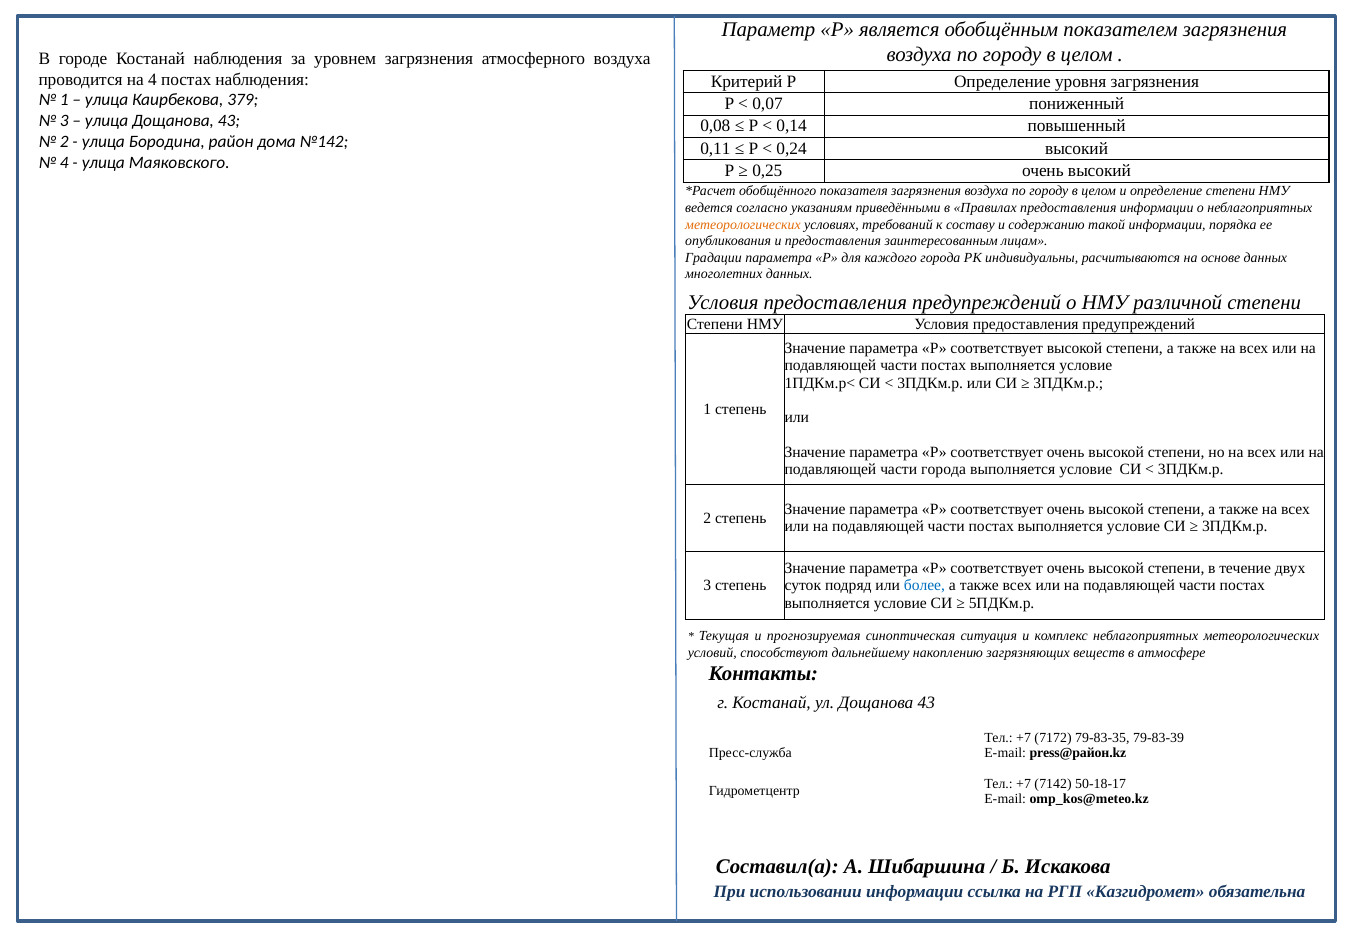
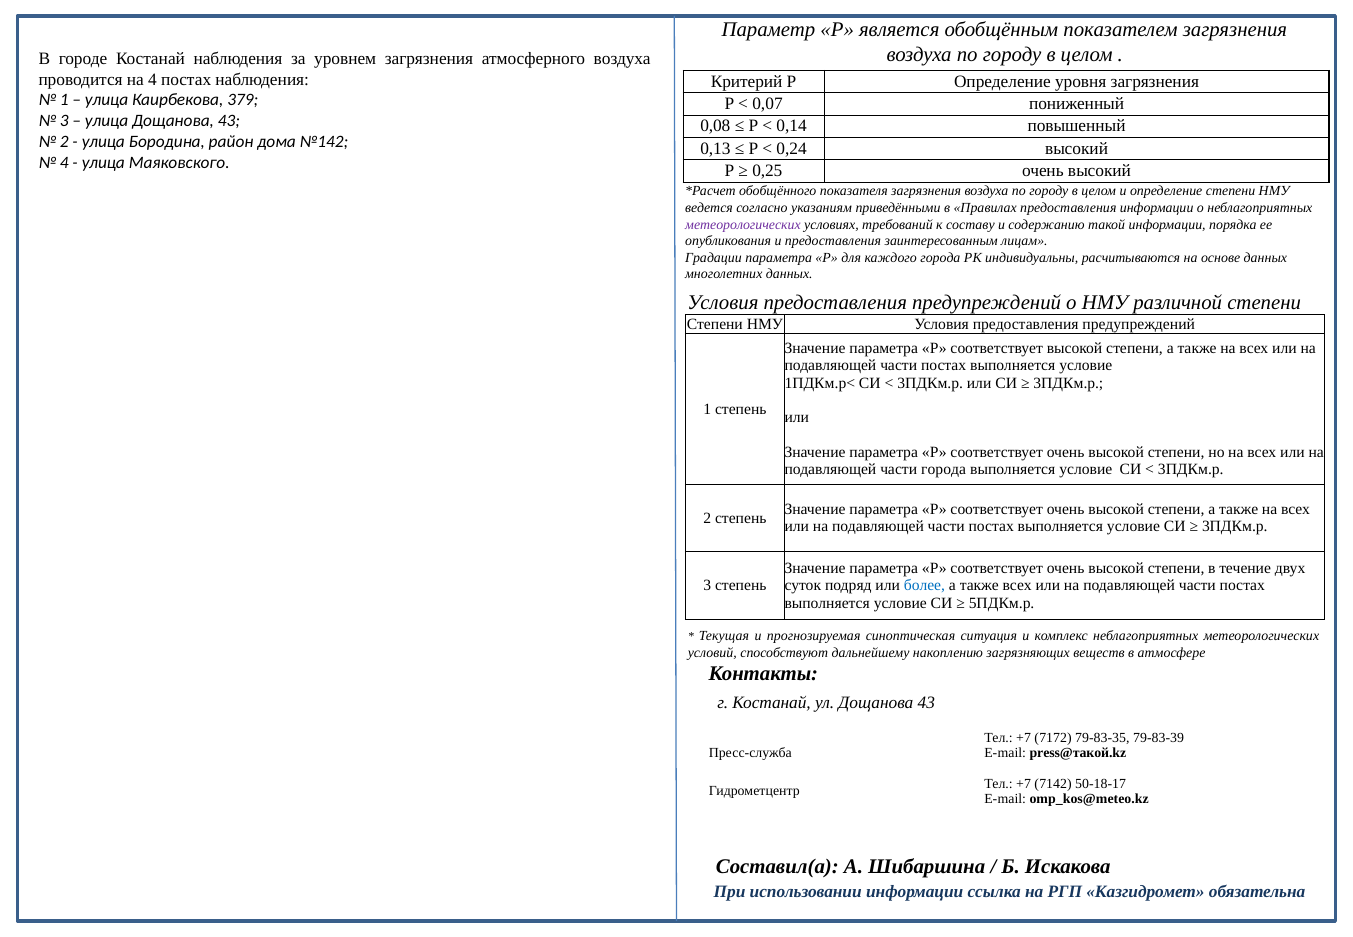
0,11: 0,11 -> 0,13
метеорологических at (743, 224) colour: orange -> purple
press@район.kz: press@район.kz -> press@такой.kz
